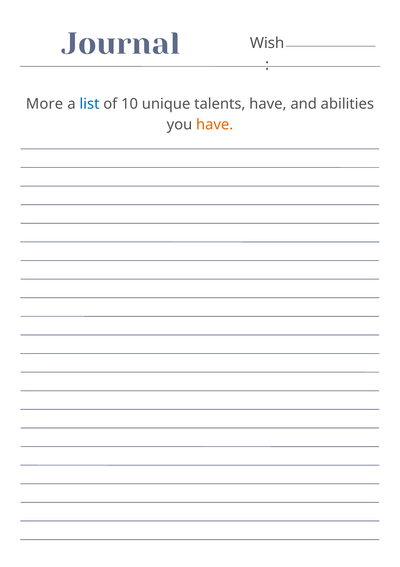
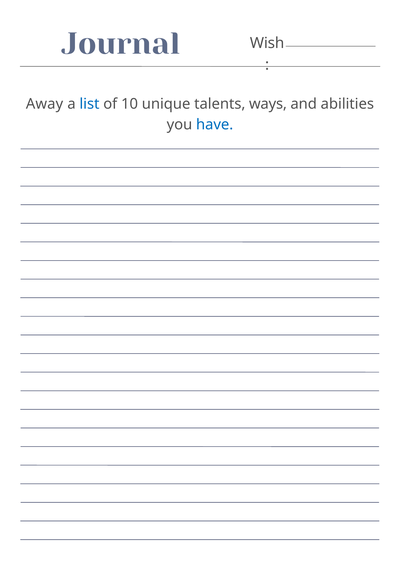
More: More -> Away
talents have: have -> ways
have at (215, 124) colour: orange -> blue
